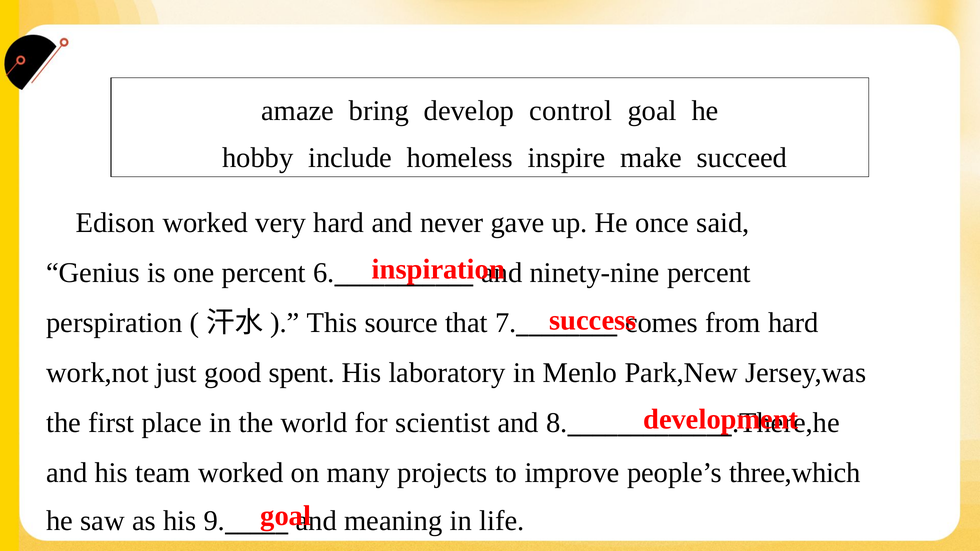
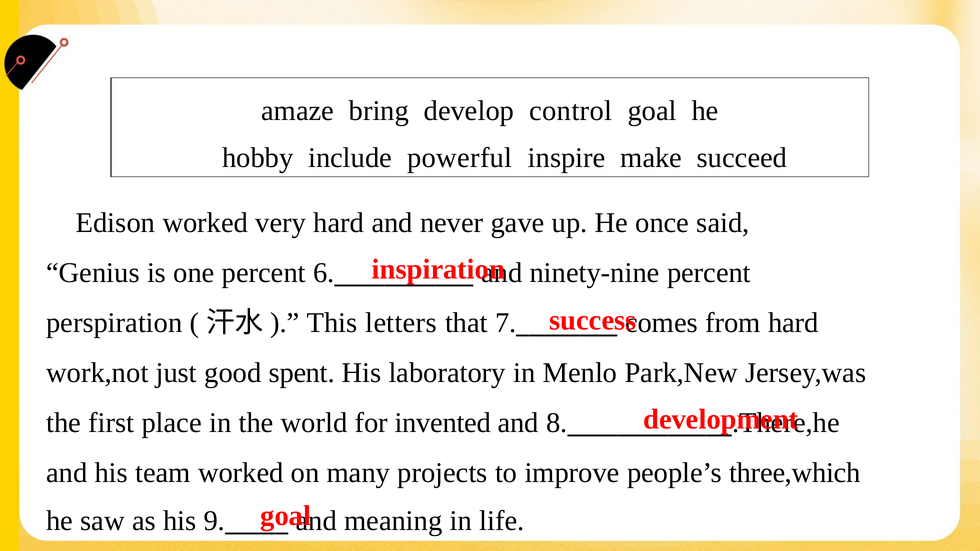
homeless: homeless -> powerful
source: source -> letters
scientist: scientist -> invented
